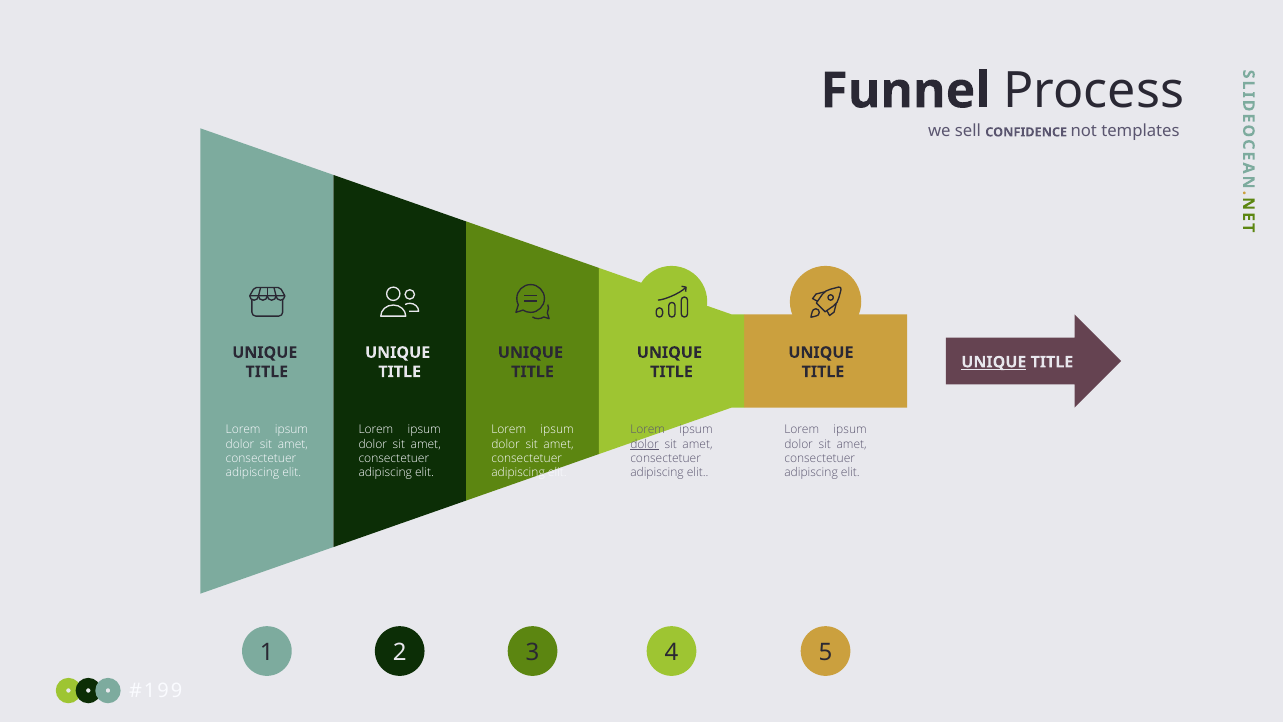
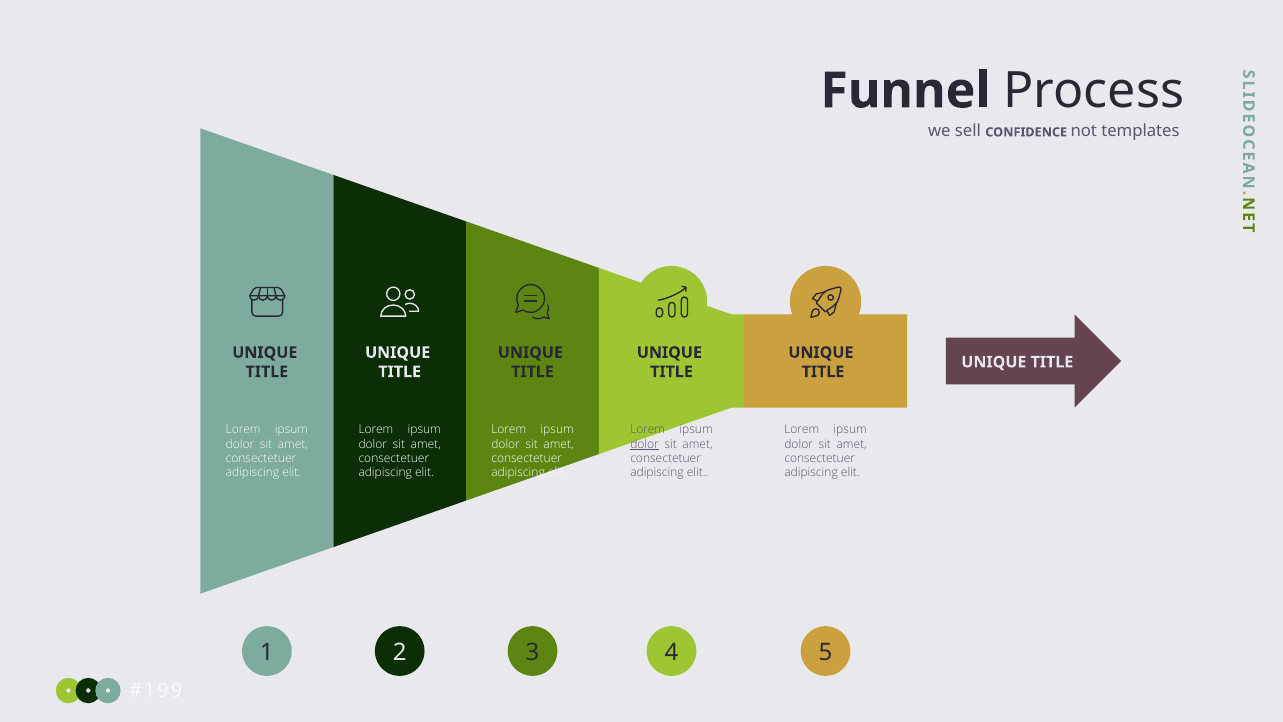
UNIQUE at (994, 362) underline: present -> none
